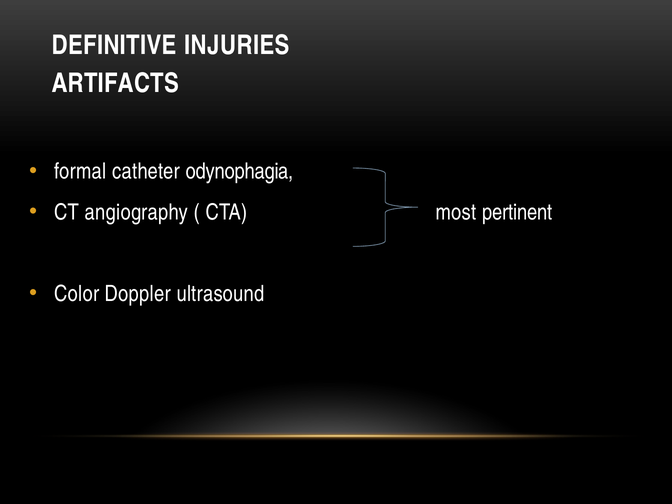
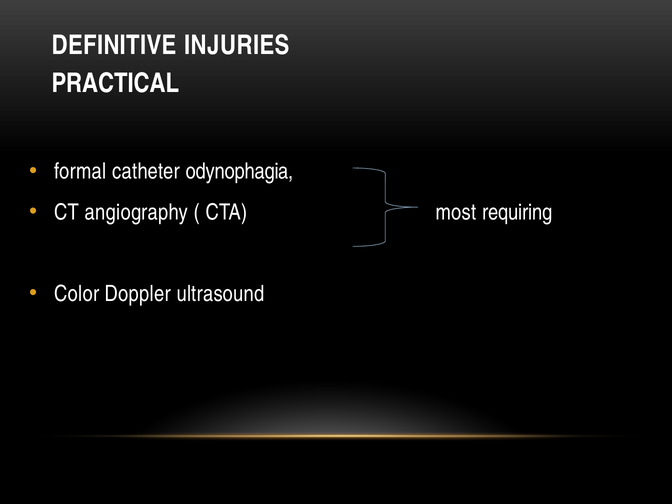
ARTIFACTS: ARTIFACTS -> PRACTICAL
pertinent: pertinent -> requiring
